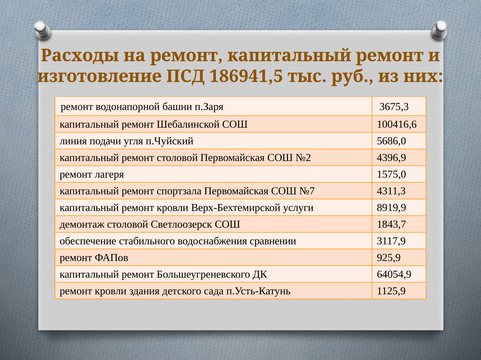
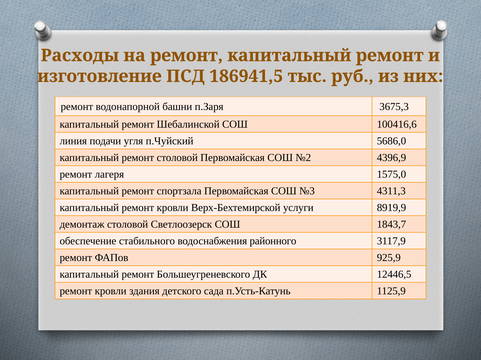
№7: №7 -> №3
сравнении: сравнении -> районного
64054,9: 64054,9 -> 12446,5
